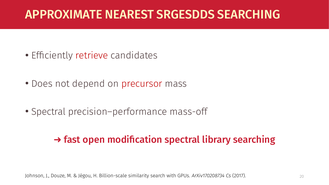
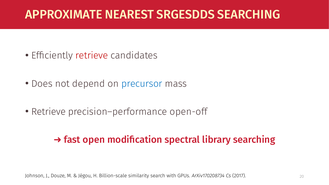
precursor colour: red -> blue
Spectral at (49, 112): Spectral -> Retrieve
mass-off: mass-off -> open-off
